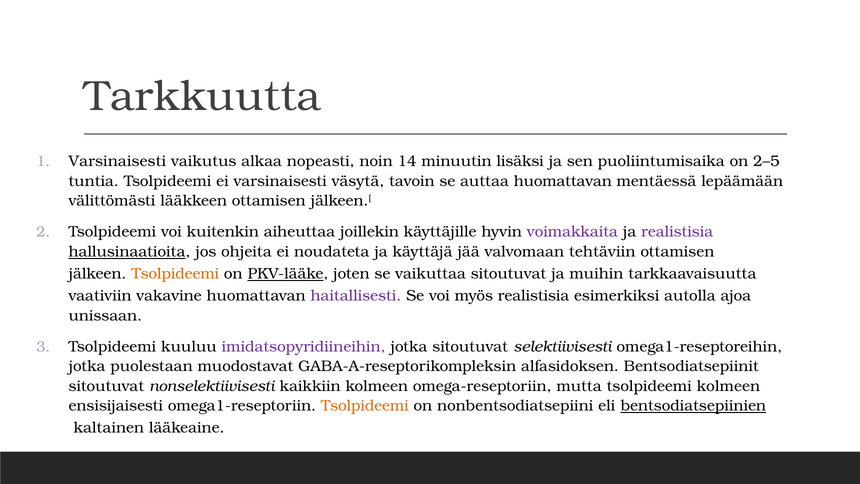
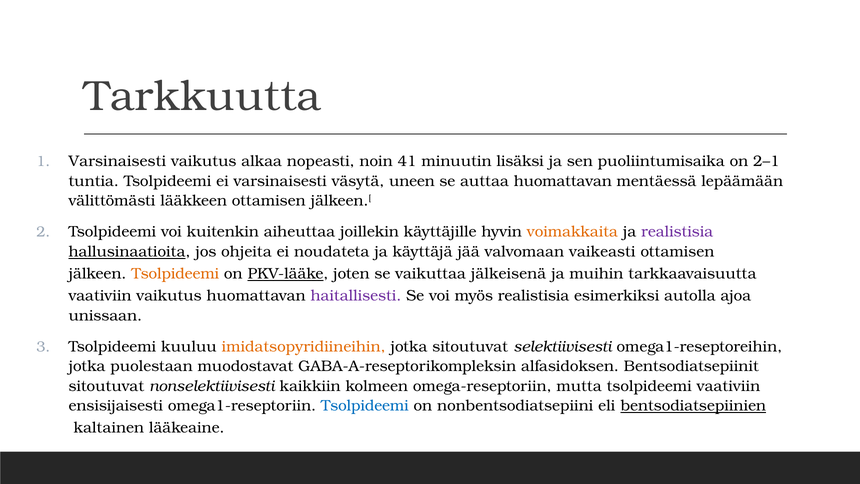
14: 14 -> 41
2–5: 2–5 -> 2–1
tavoin: tavoin -> uneen
voimakkaita colour: purple -> orange
tehtäviin: tehtäviin -> vaikeasti
vaikuttaa sitoutuvat: sitoutuvat -> jälkeisenä
vaativiin vakavine: vakavine -> vaikutus
imidatsopyridiineihin colour: purple -> orange
tsolpideemi kolmeen: kolmeen -> vaativiin
Tsolpideemi at (365, 406) colour: orange -> blue
